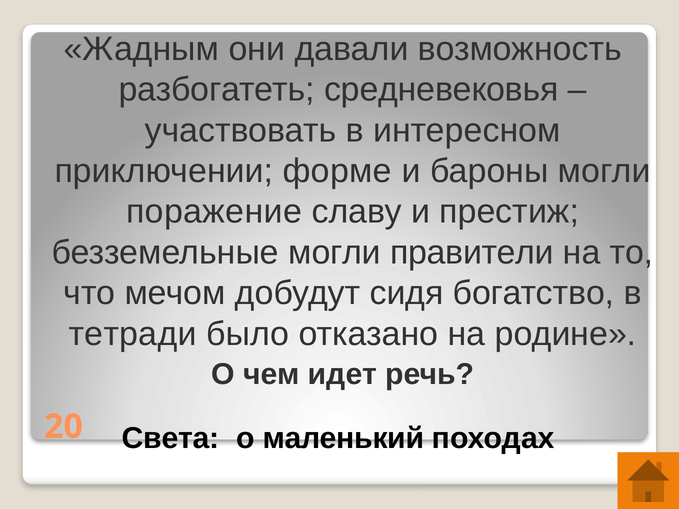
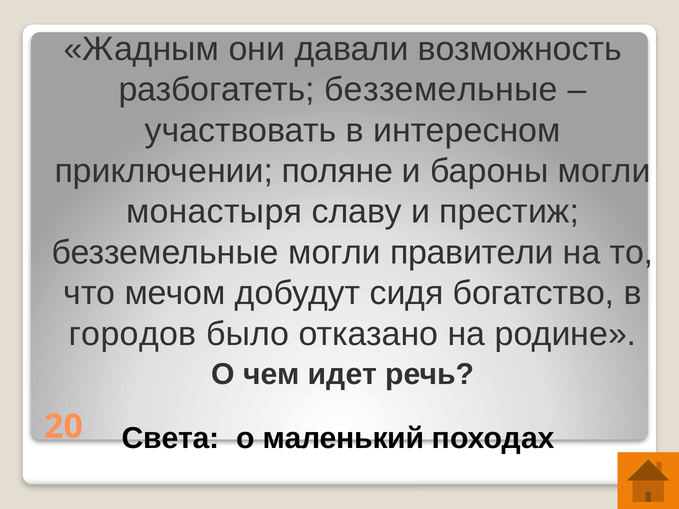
разбогатеть средневековья: средневековья -> безземельные
форме: форме -> поляне
поражение: поражение -> монастыря
тетради: тетради -> городов
